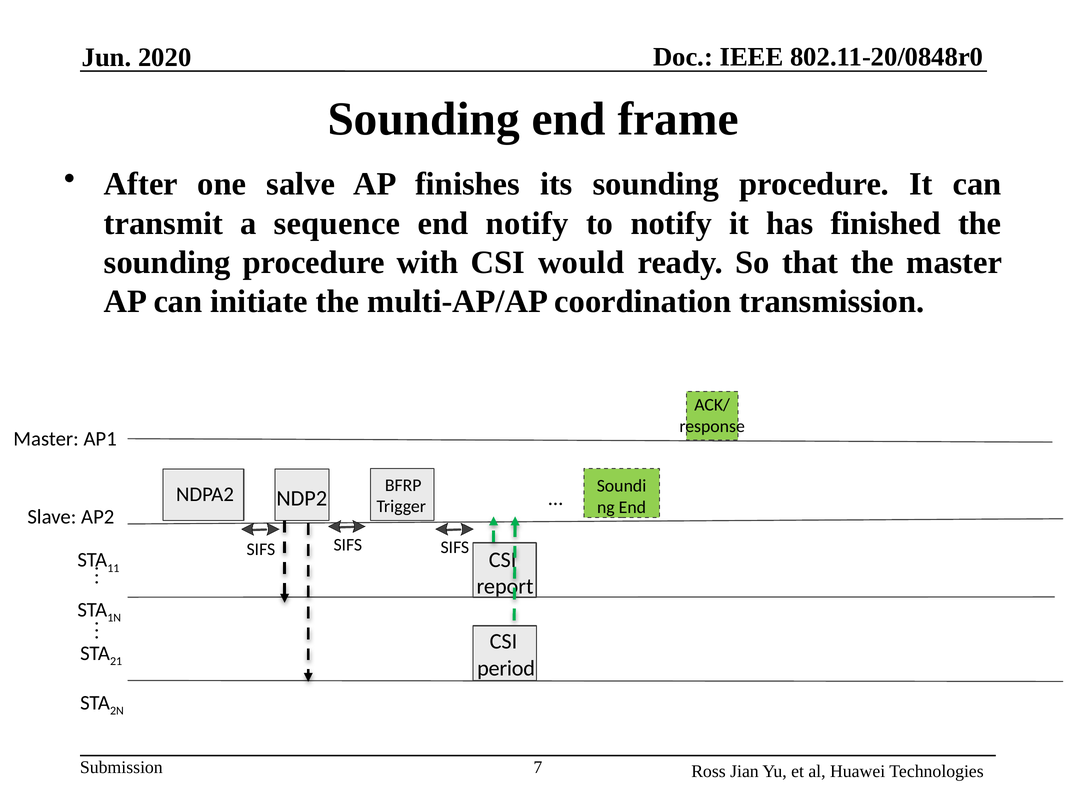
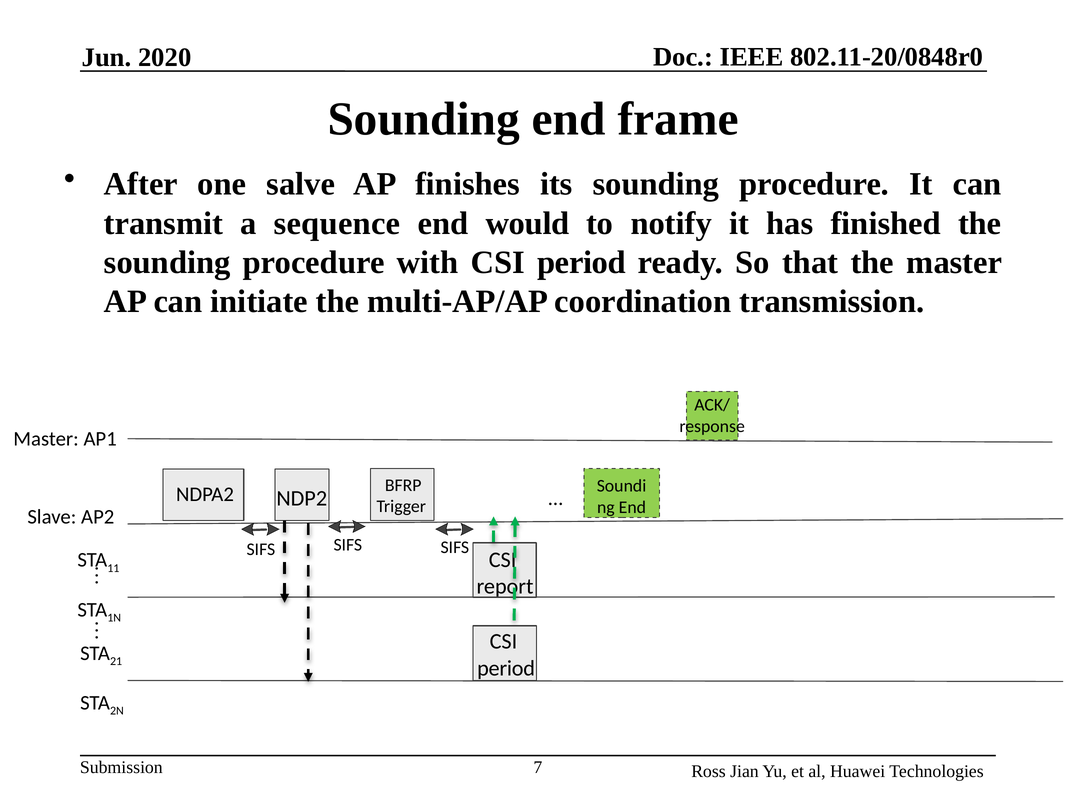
end notify: notify -> would
with CSI would: would -> period
